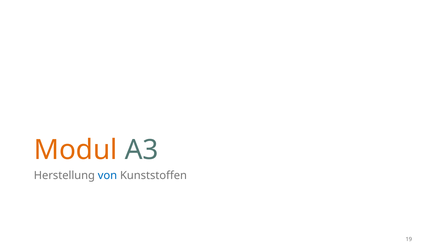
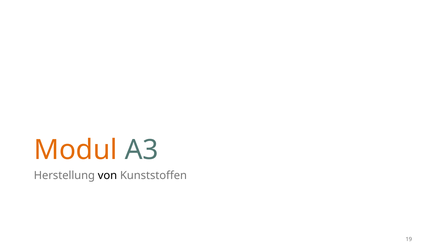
von colour: blue -> black
